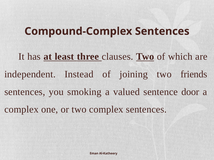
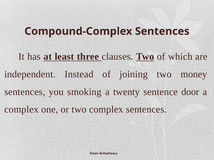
friends: friends -> money
valued: valued -> twenty
